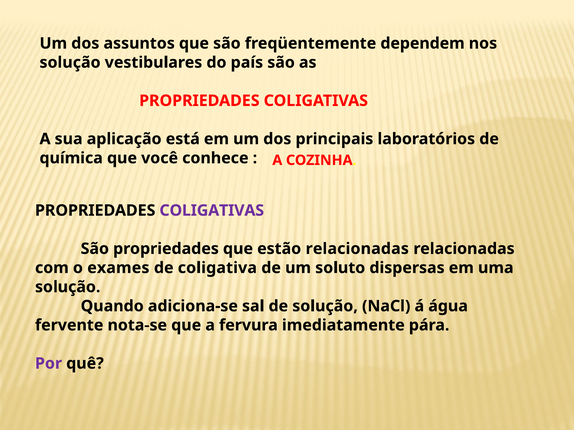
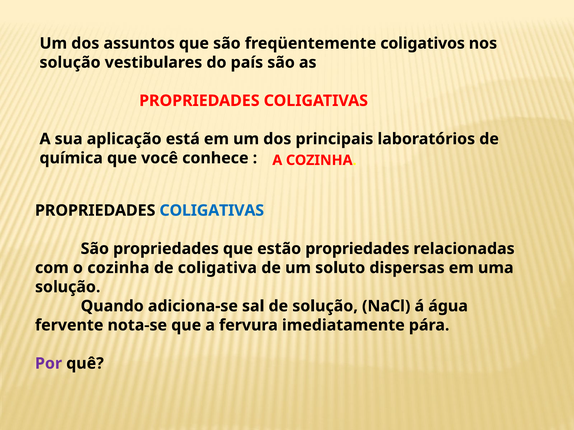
dependem: dependem -> coligativos
COLIGATIVAS at (212, 211) colour: purple -> blue
estão relacionadas: relacionadas -> propriedades
o exames: exames -> cozinha
